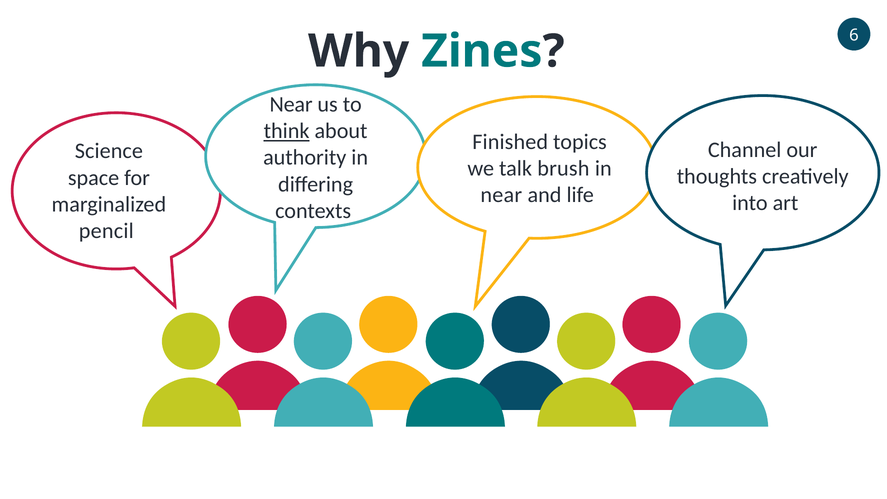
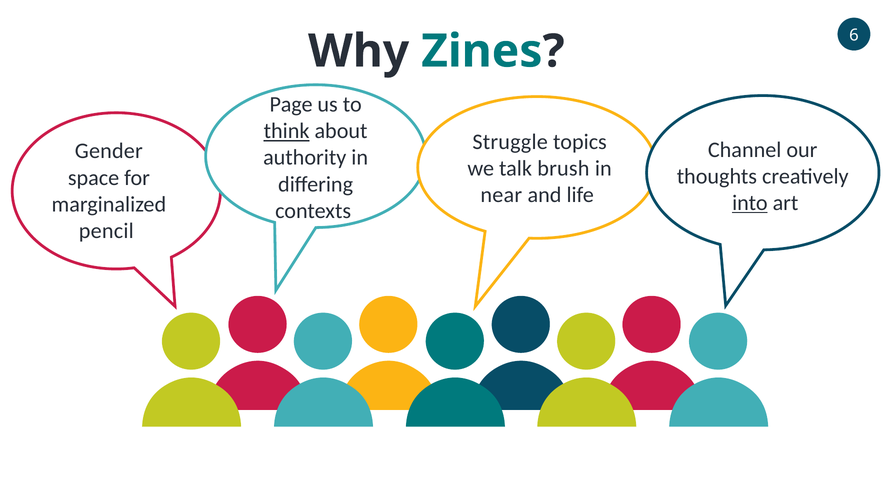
Near at (291, 104): Near -> Page
Finished: Finished -> Struggle
Science: Science -> Gender
into underline: none -> present
